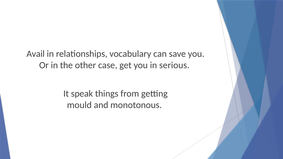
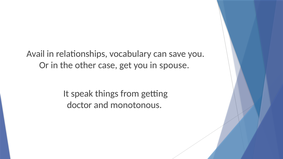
serious: serious -> spouse
mould: mould -> doctor
